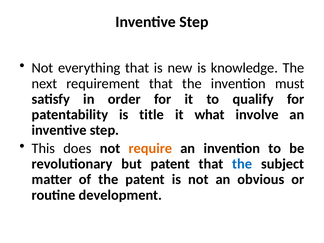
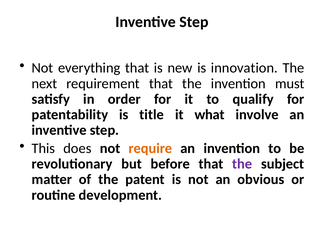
knowledge: knowledge -> innovation
but patent: patent -> before
the at (242, 164) colour: blue -> purple
